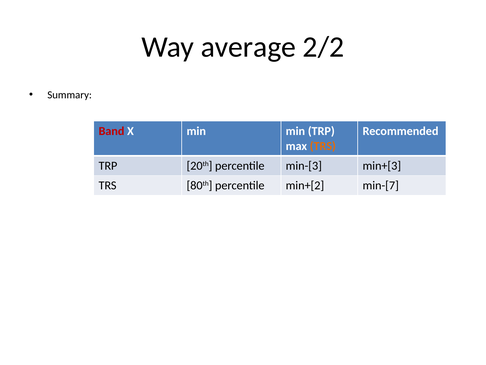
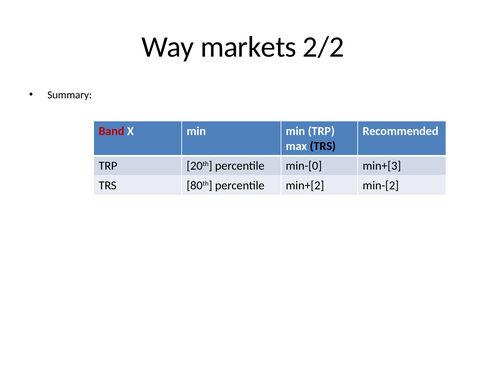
average: average -> markets
TRS at (323, 146) colour: orange -> black
min-[3: min-[3 -> min-[0
min-[7: min-[7 -> min-[2
